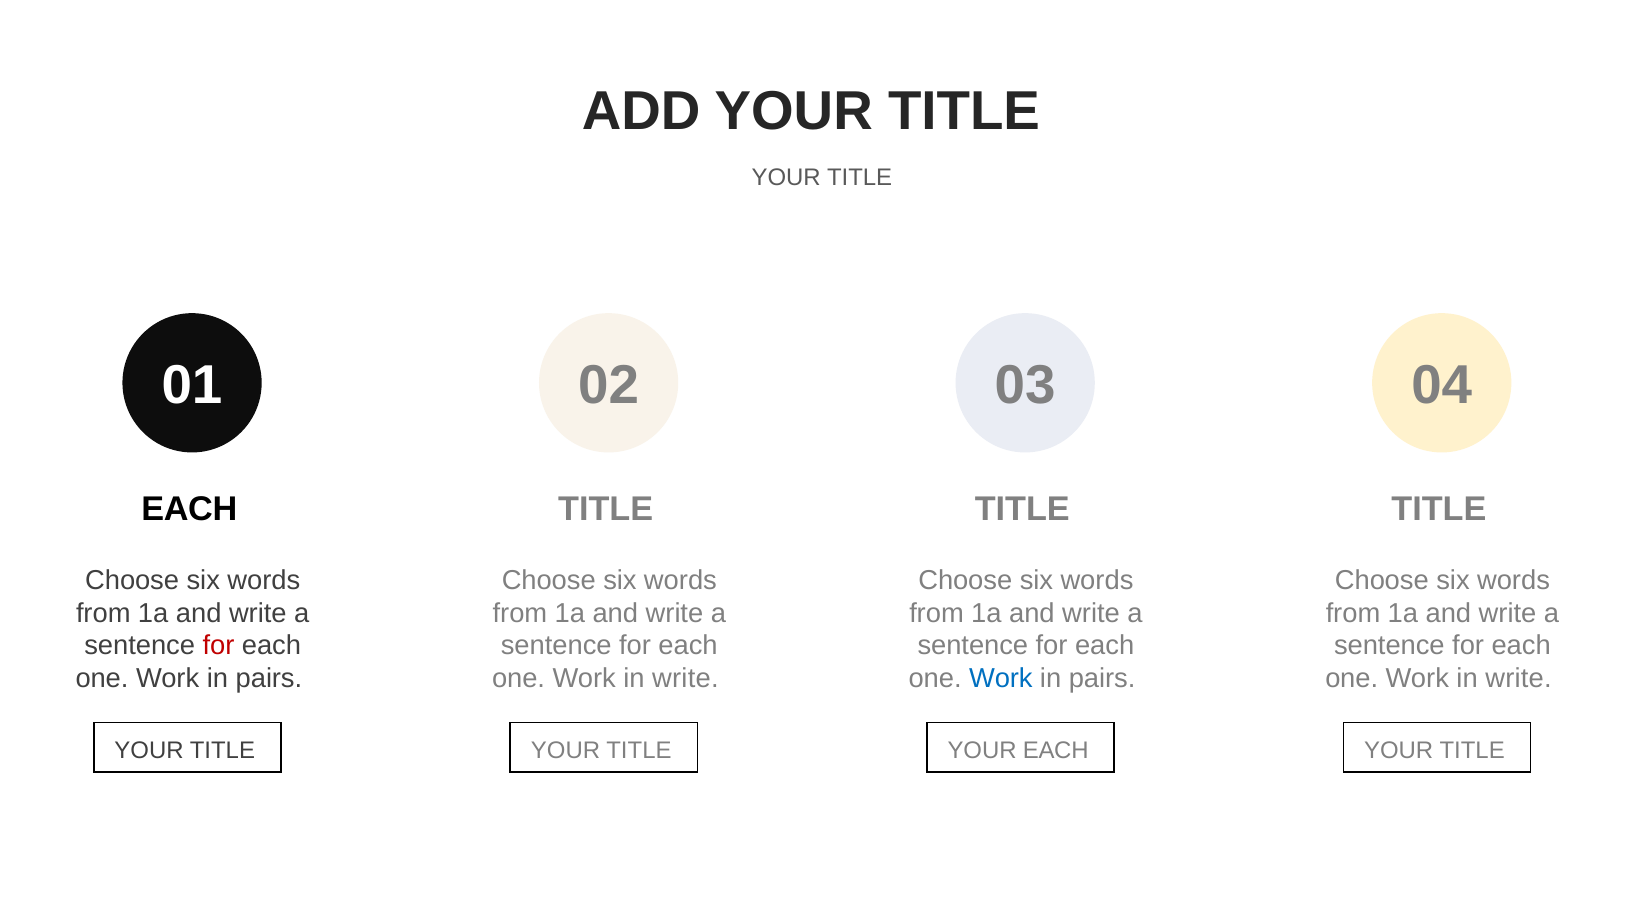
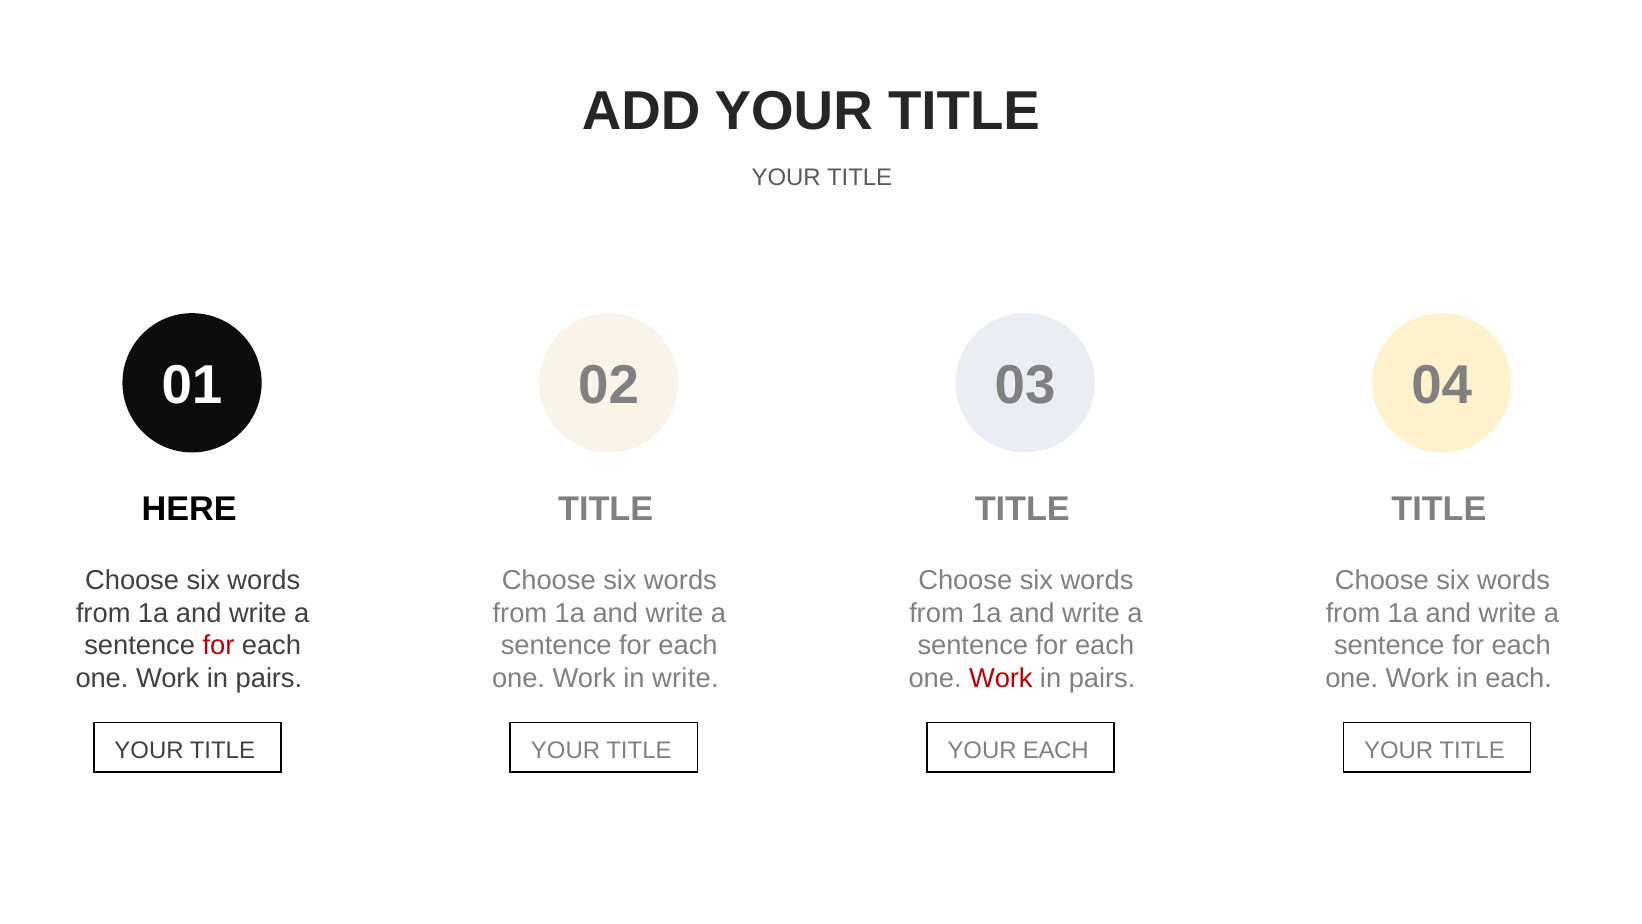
EACH at (189, 509): EACH -> HERE
Work at (1001, 678) colour: blue -> red
write at (1518, 678): write -> each
